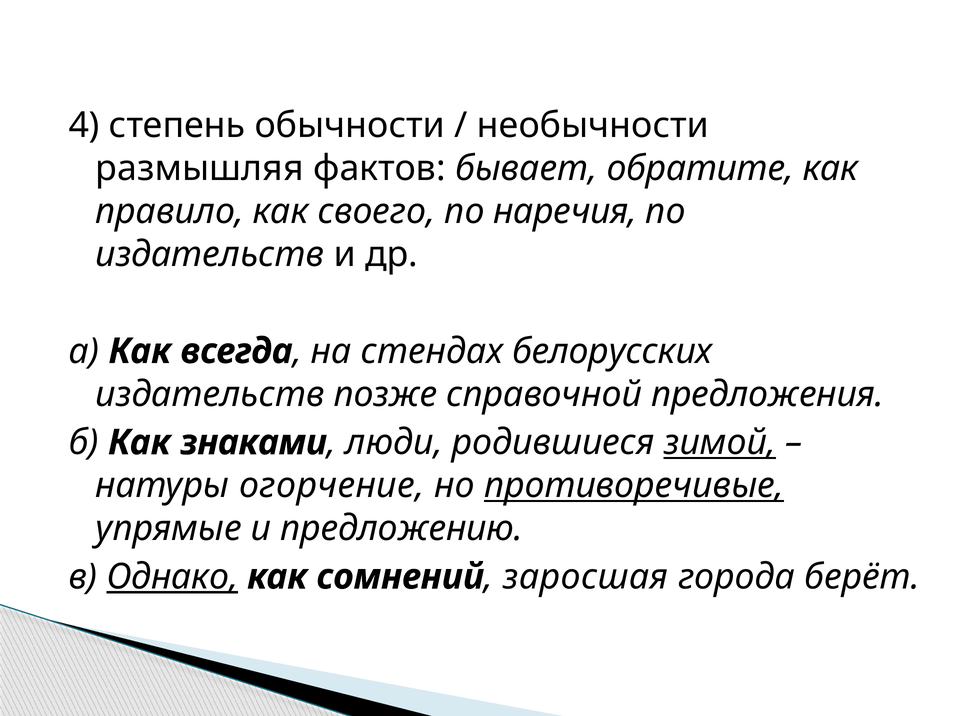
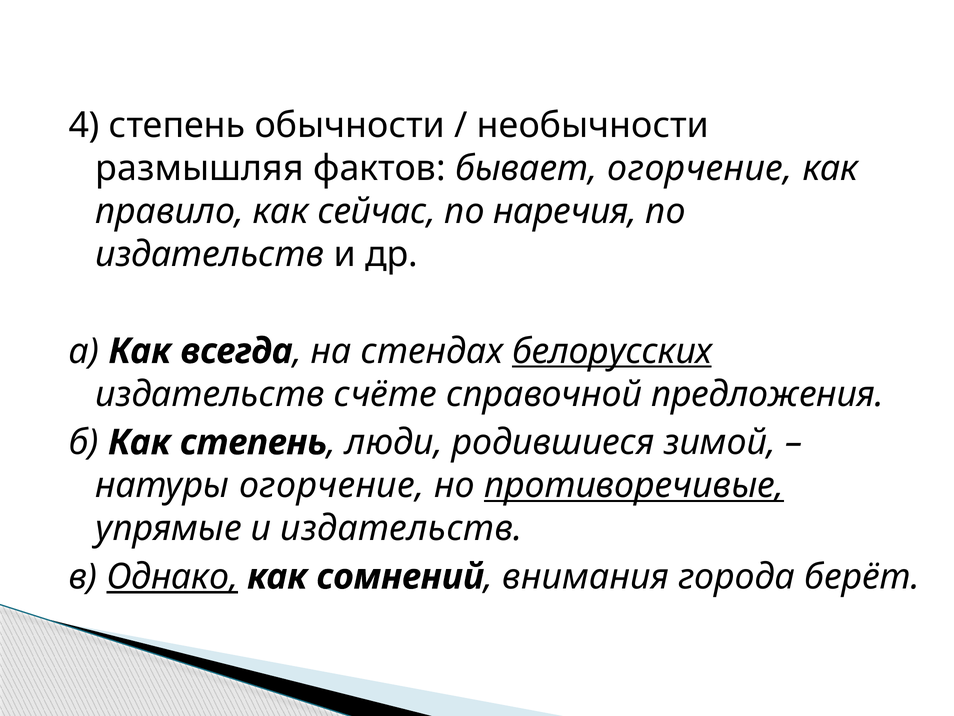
бывает обратите: обратите -> огорчение
своего: своего -> сейчас
белорусских underline: none -> present
позже: позже -> счёте
Как знаками: знаками -> степень
зимой underline: present -> none
и предложению: предложению -> издательств
заросшая: заросшая -> внимания
